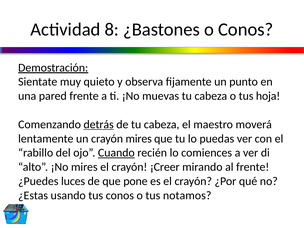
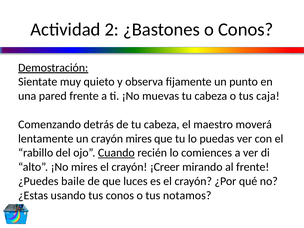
8: 8 -> 2
hoja: hoja -> caja
detrás underline: present -> none
luces: luces -> baile
pone: pone -> luces
